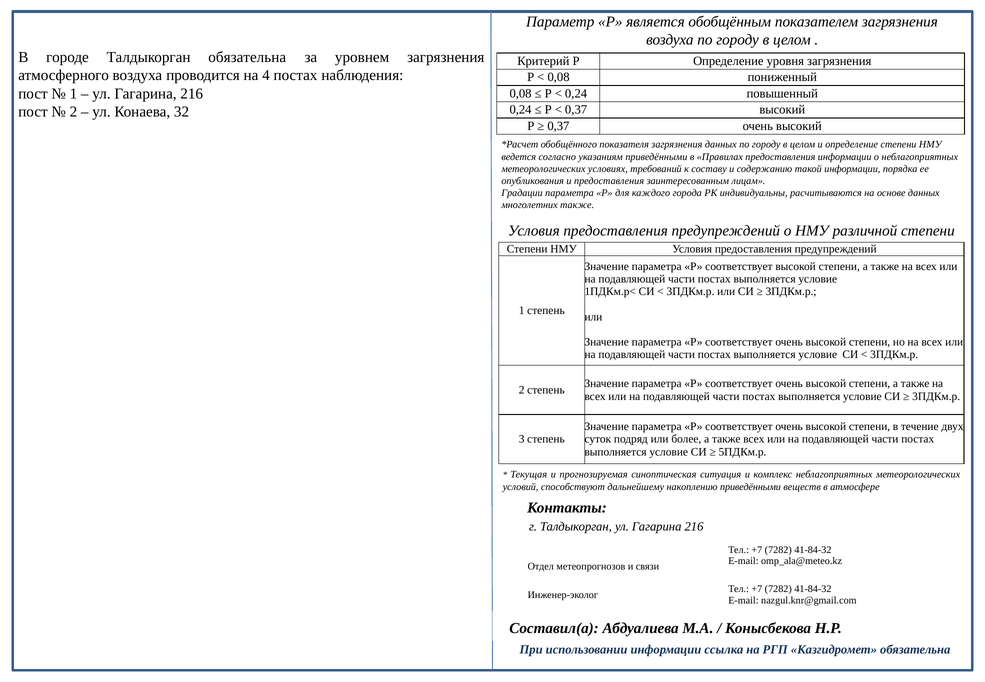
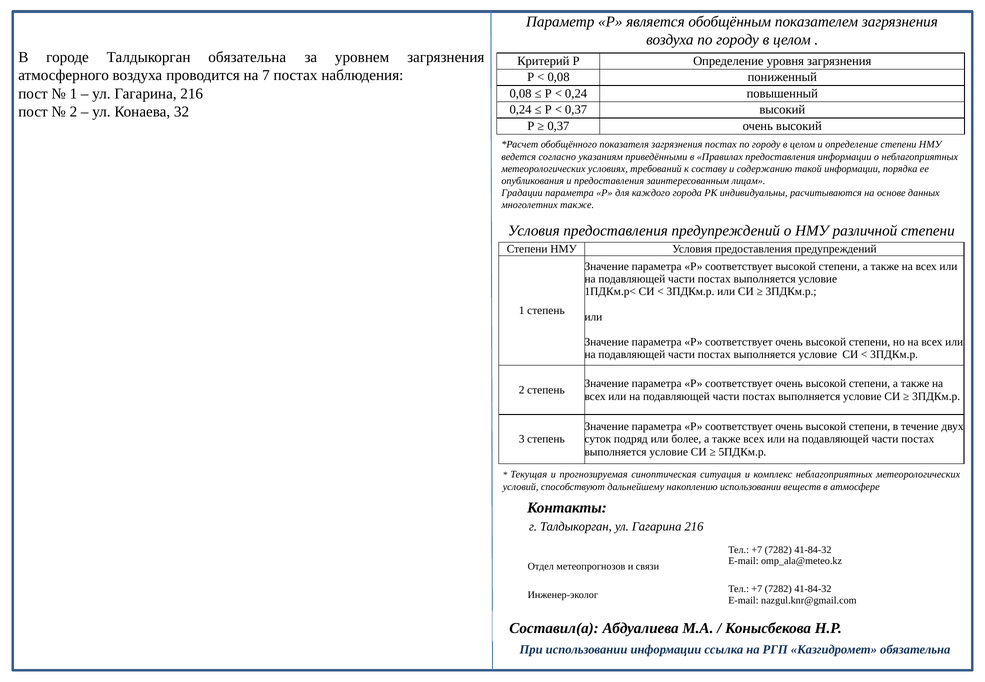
4: 4 -> 7
загрязнения данных: данных -> постах
накоплению приведёнными: приведёнными -> использовании
